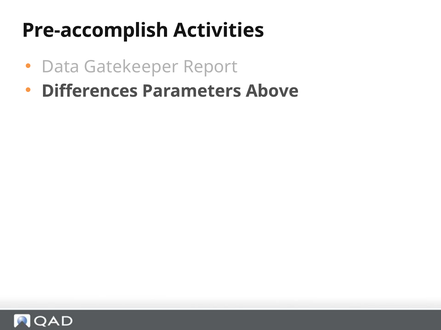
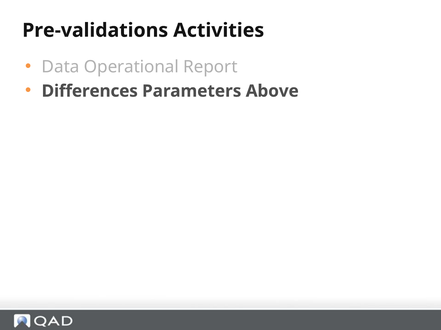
Pre-accomplish: Pre-accomplish -> Pre-validations
Gatekeeper: Gatekeeper -> Operational
